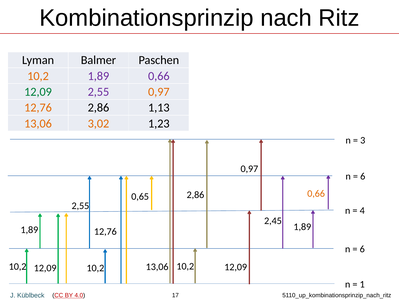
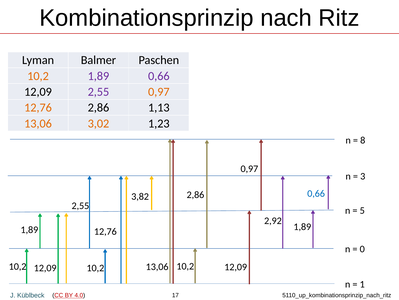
12,09 at (38, 92) colour: green -> black
3: 3 -> 8
6 at (363, 176): 6 -> 3
0,66 at (316, 193) colour: orange -> blue
0,65: 0,65 -> 3,82
4: 4 -> 5
2,45: 2,45 -> 2,92
6 at (362, 248): 6 -> 0
